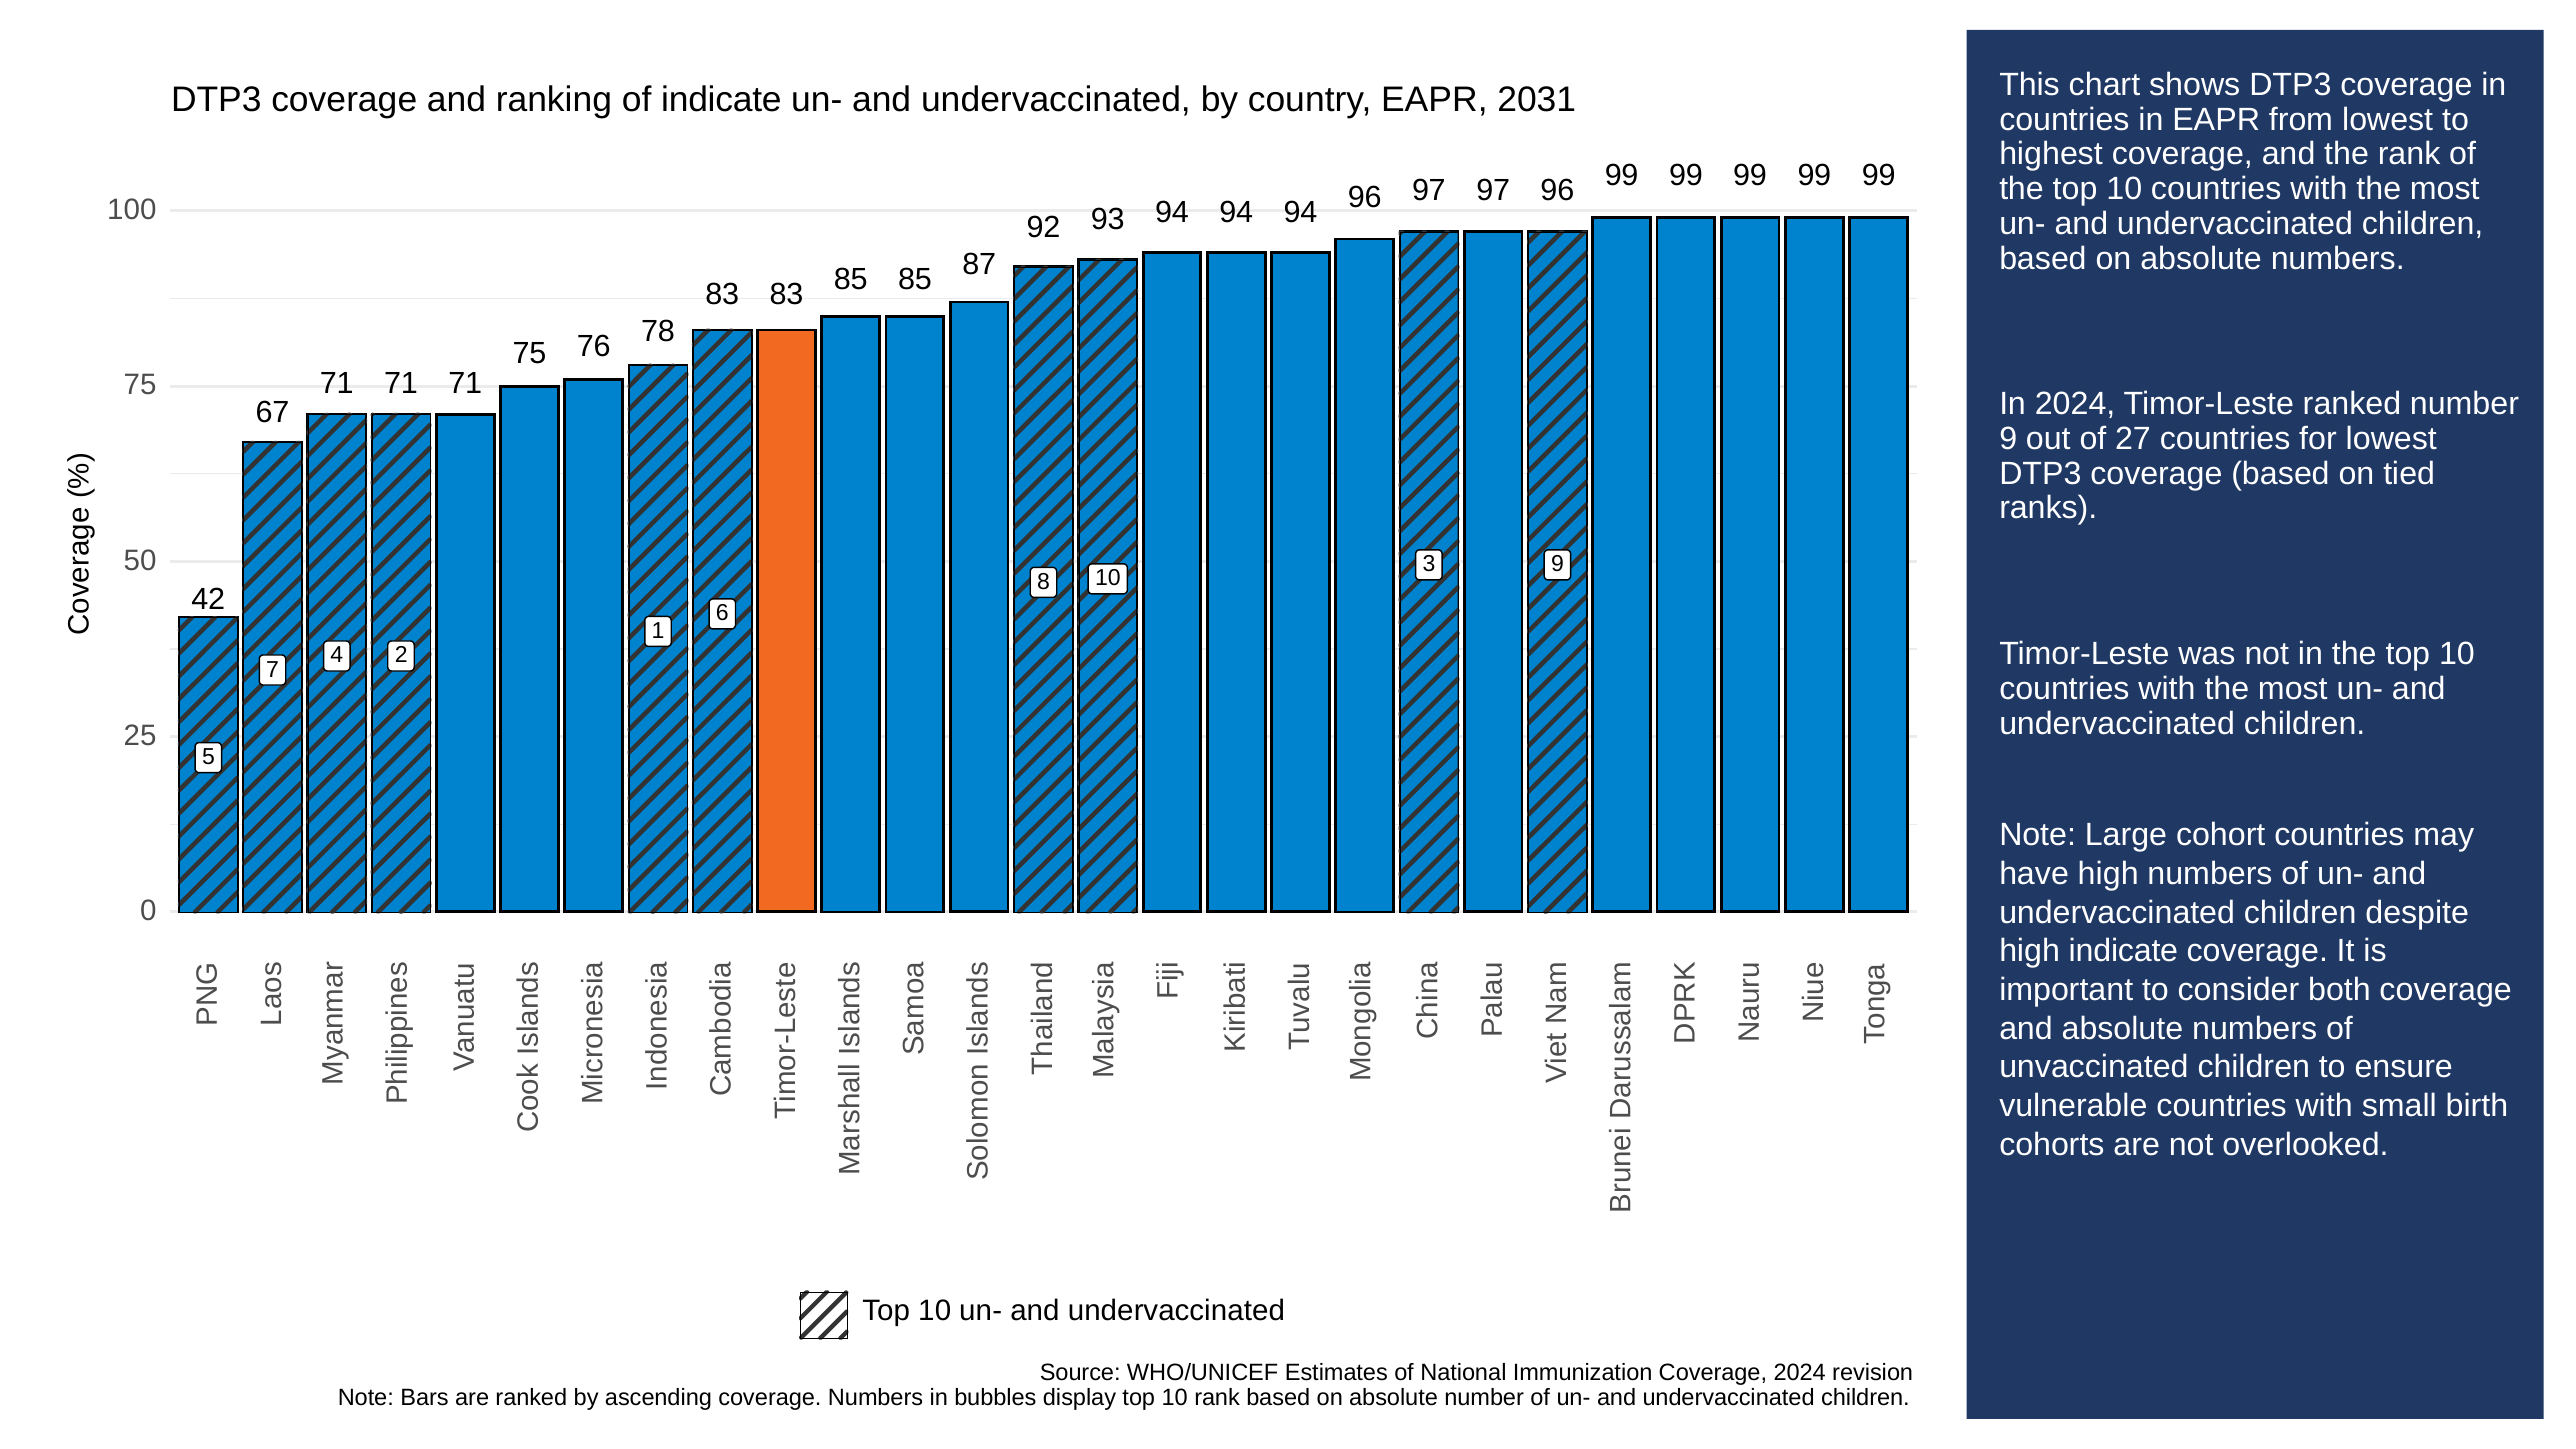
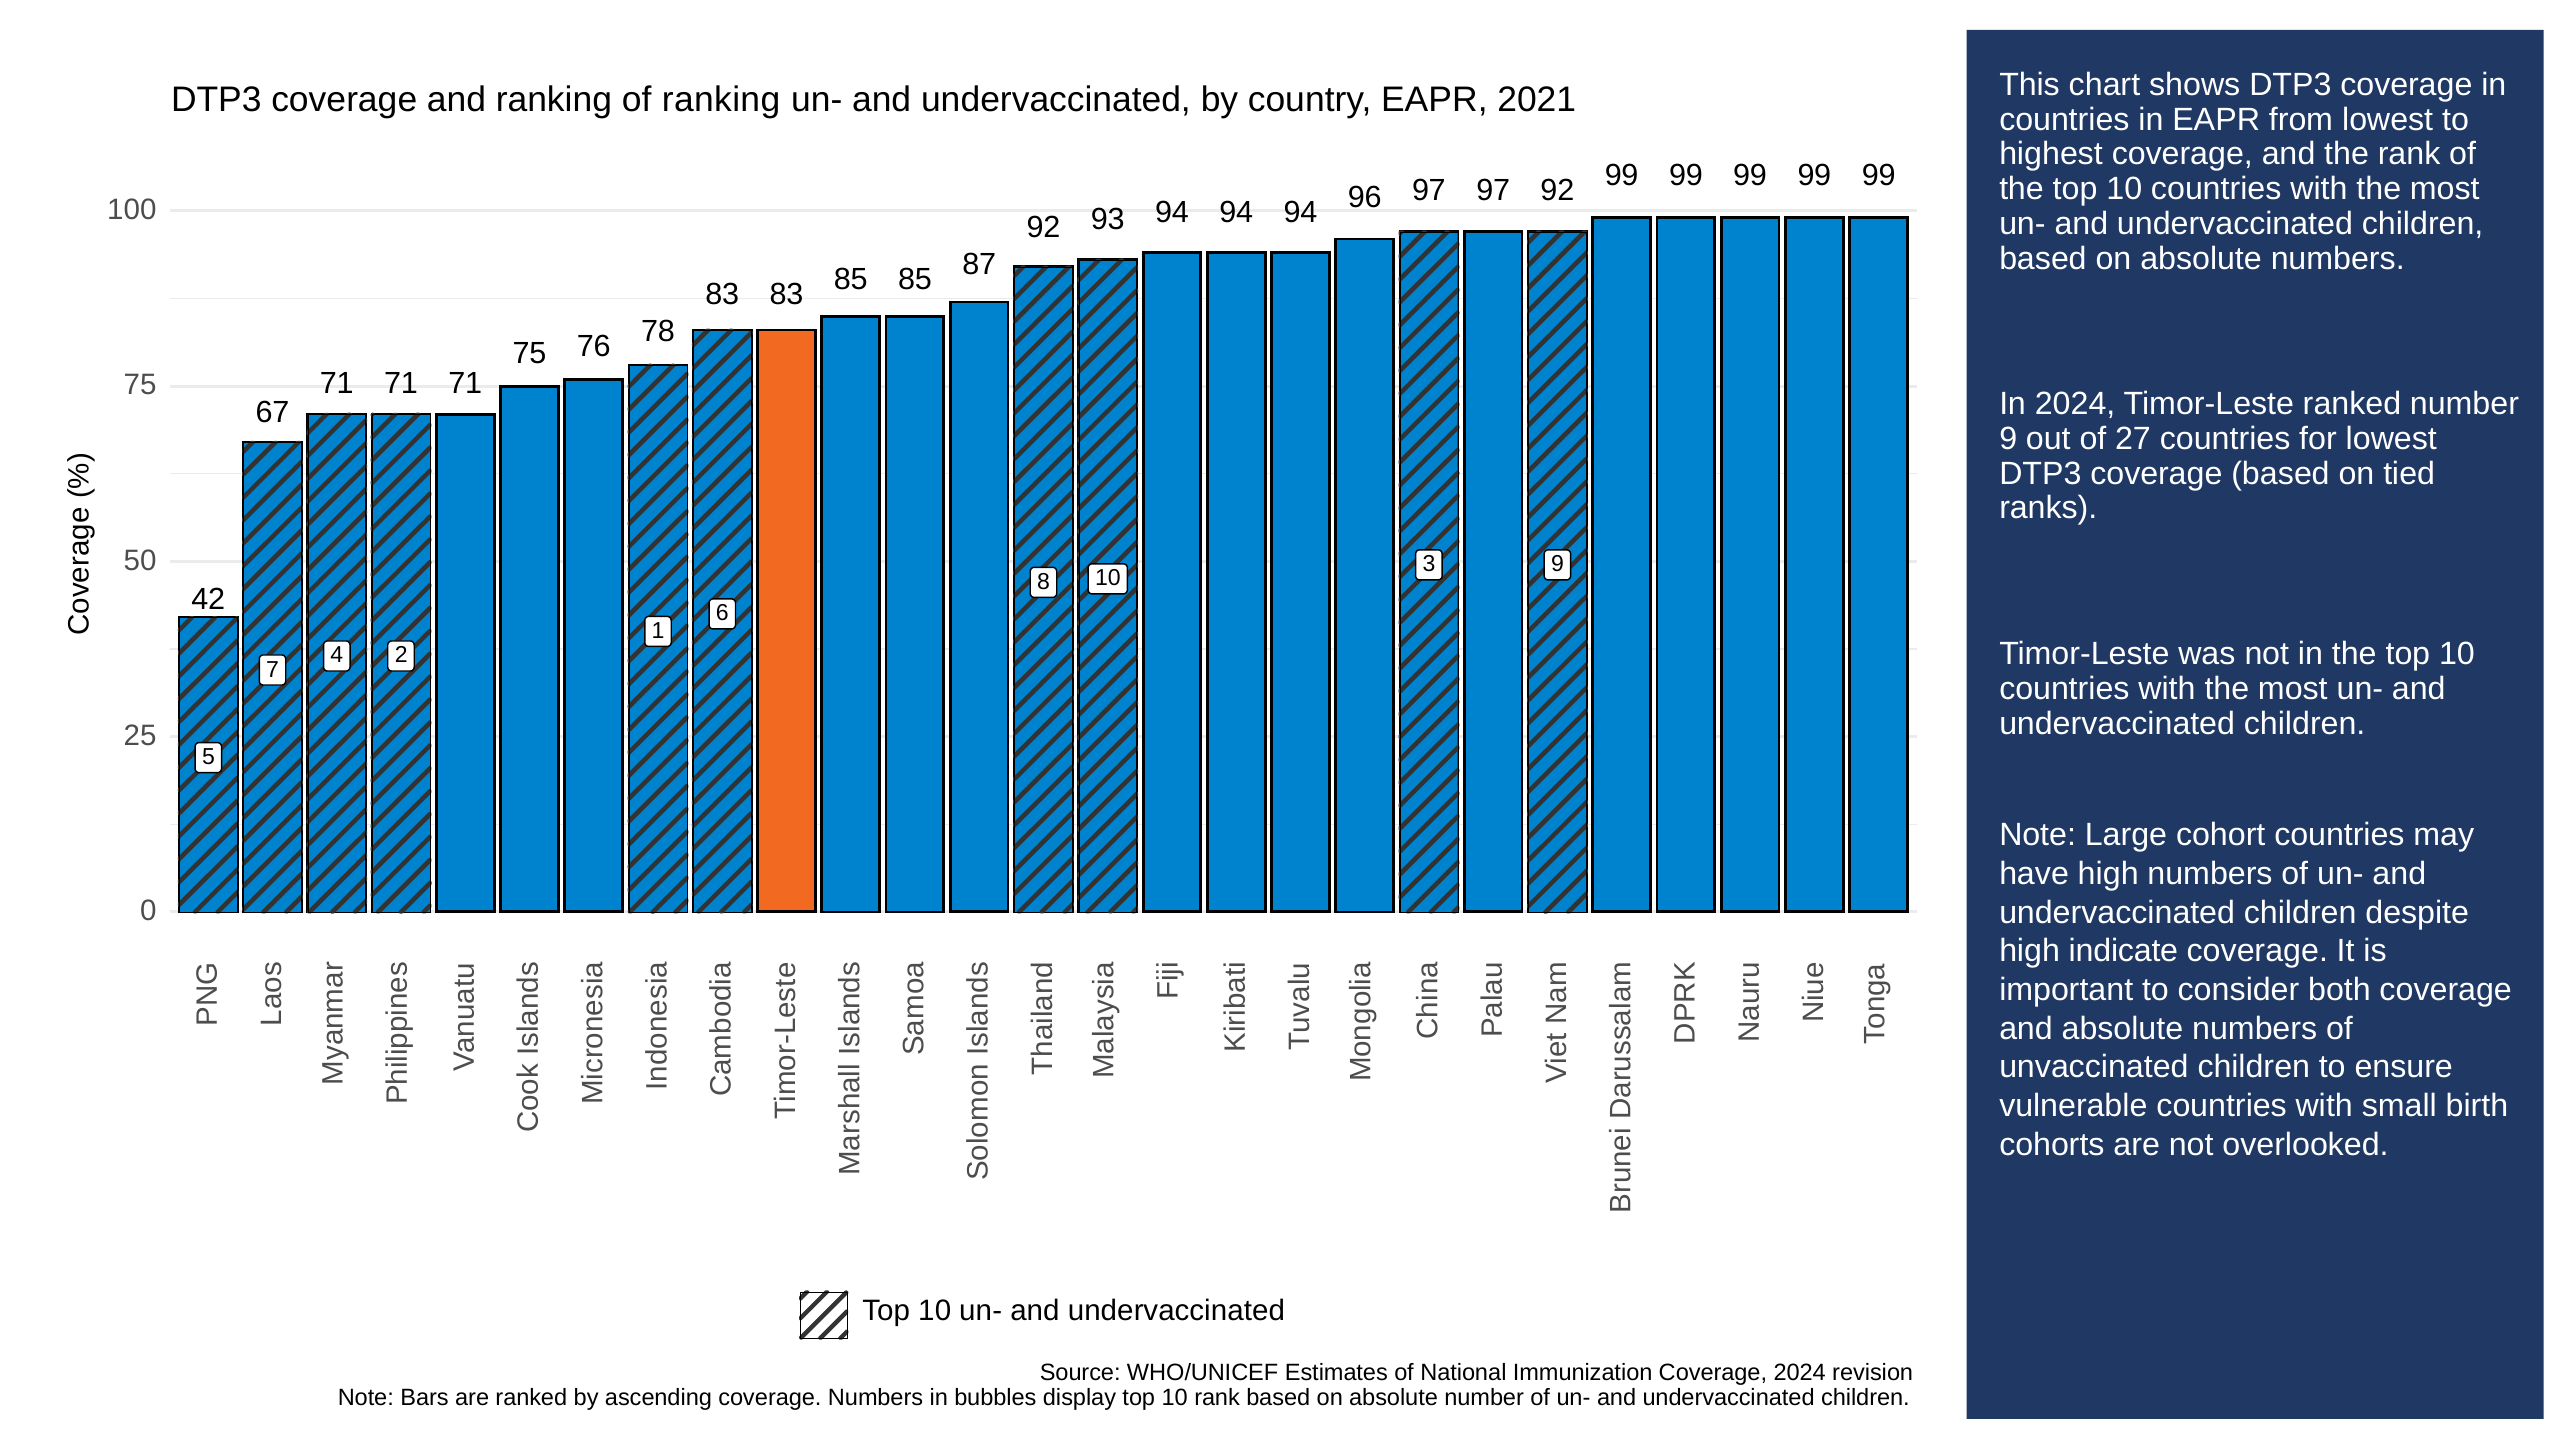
of indicate: indicate -> ranking
2031: 2031 -> 2021
97 96: 96 -> 92
